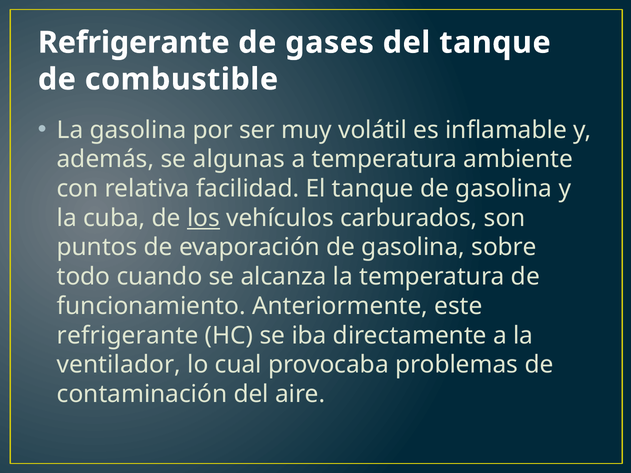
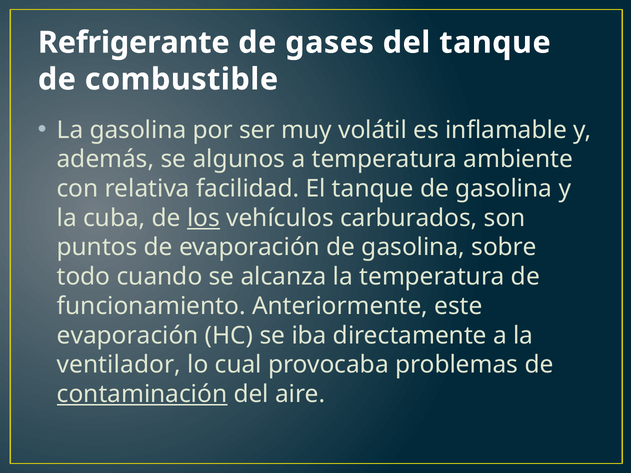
algunas: algunas -> algunos
refrigerante at (128, 336): refrigerante -> evaporación
contaminación underline: none -> present
